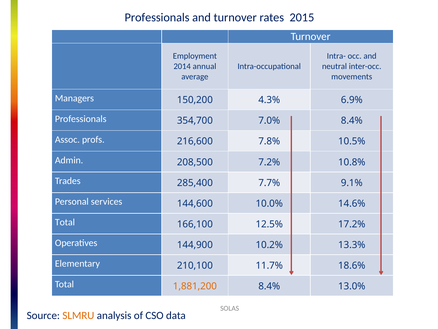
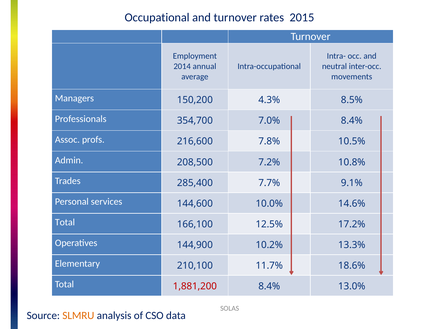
Professionals at (157, 17): Professionals -> Occupational
6.9%: 6.9% -> 8.5%
1,881,200 colour: orange -> red
